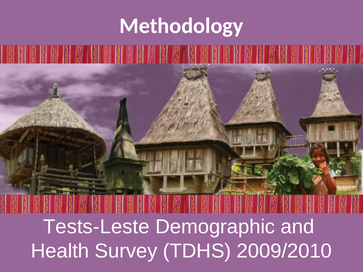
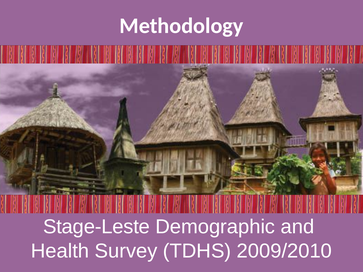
Tests-Leste: Tests-Leste -> Stage-Leste
